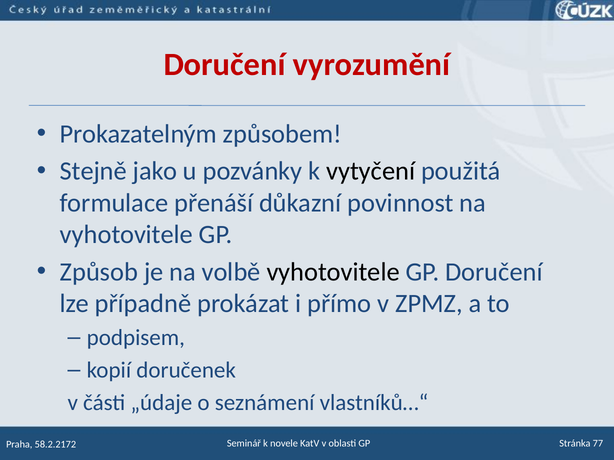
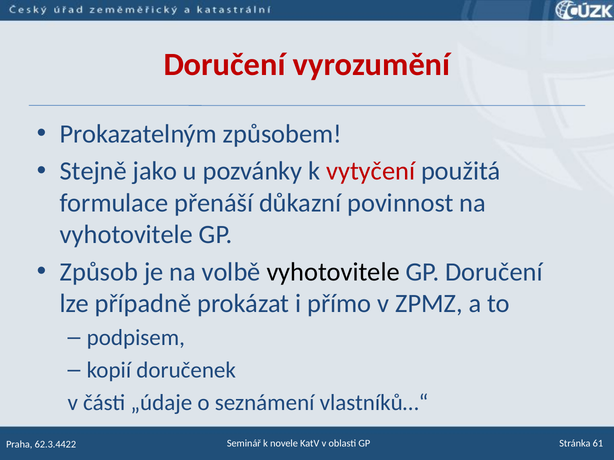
vytyčení colour: black -> red
58.2.2172: 58.2.2172 -> 62.3.4422
77: 77 -> 61
